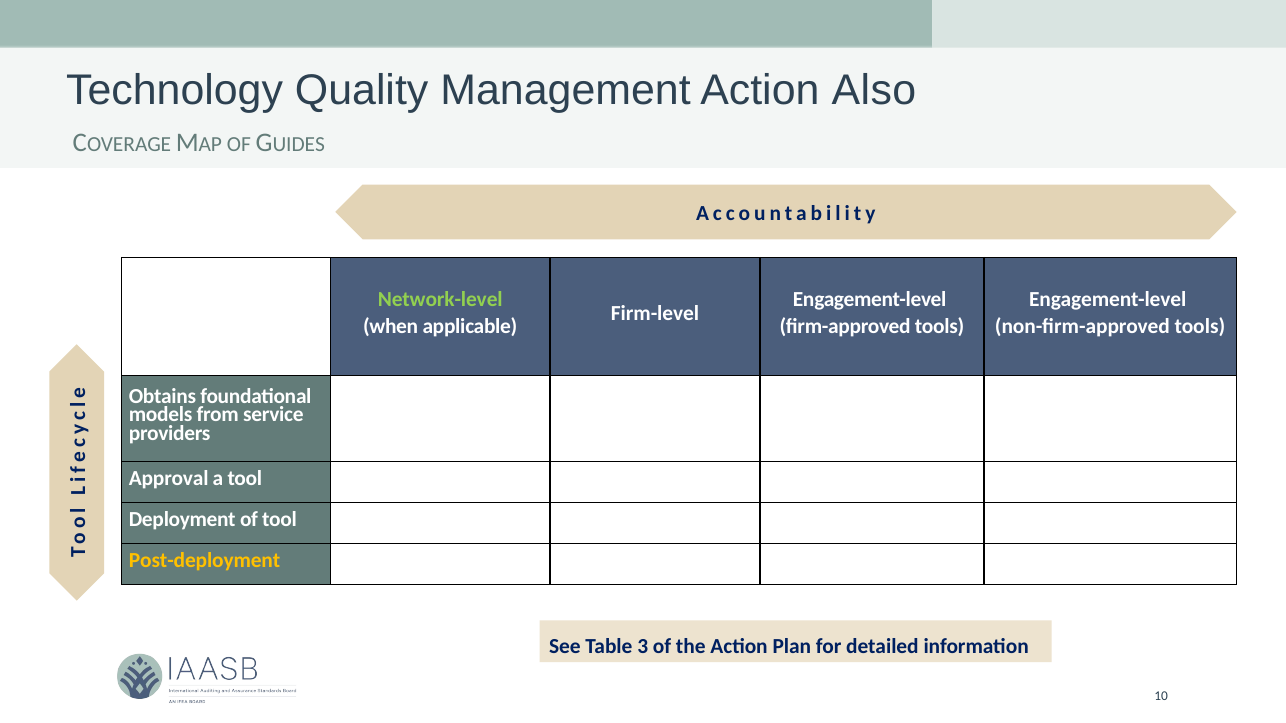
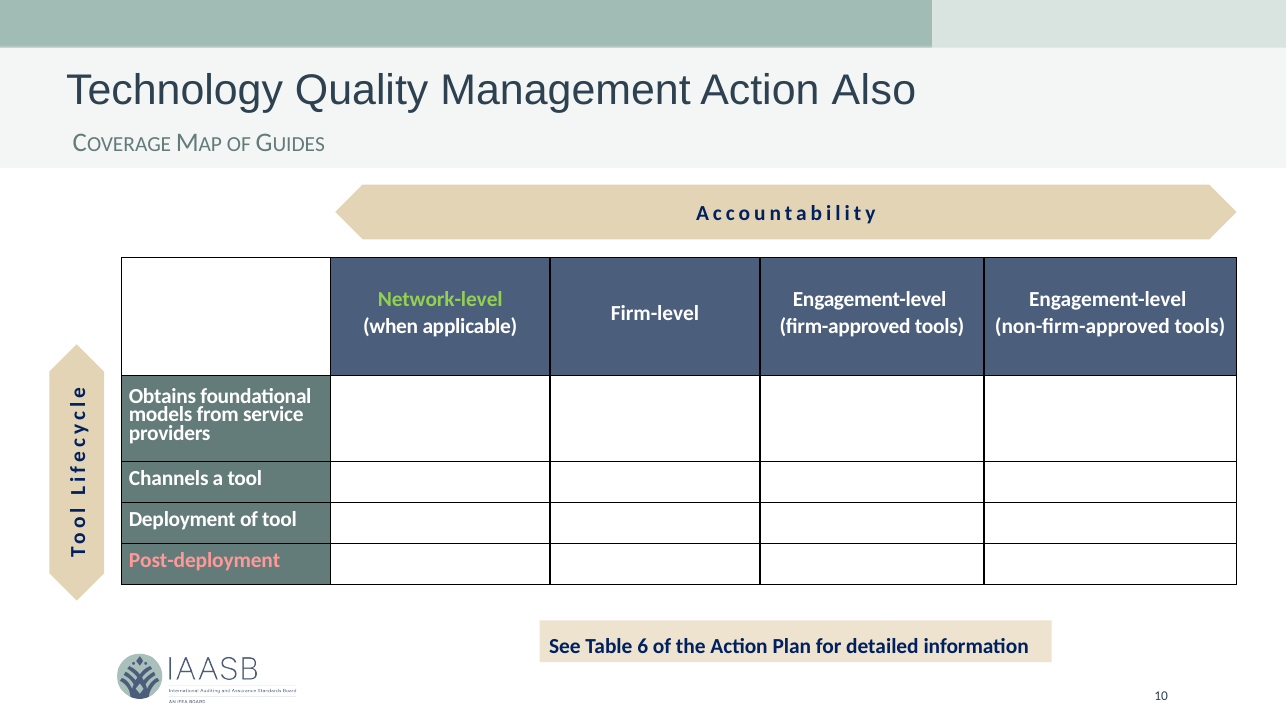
Approval: Approval -> Channels
Post-deployment colour: yellow -> pink
3: 3 -> 6
